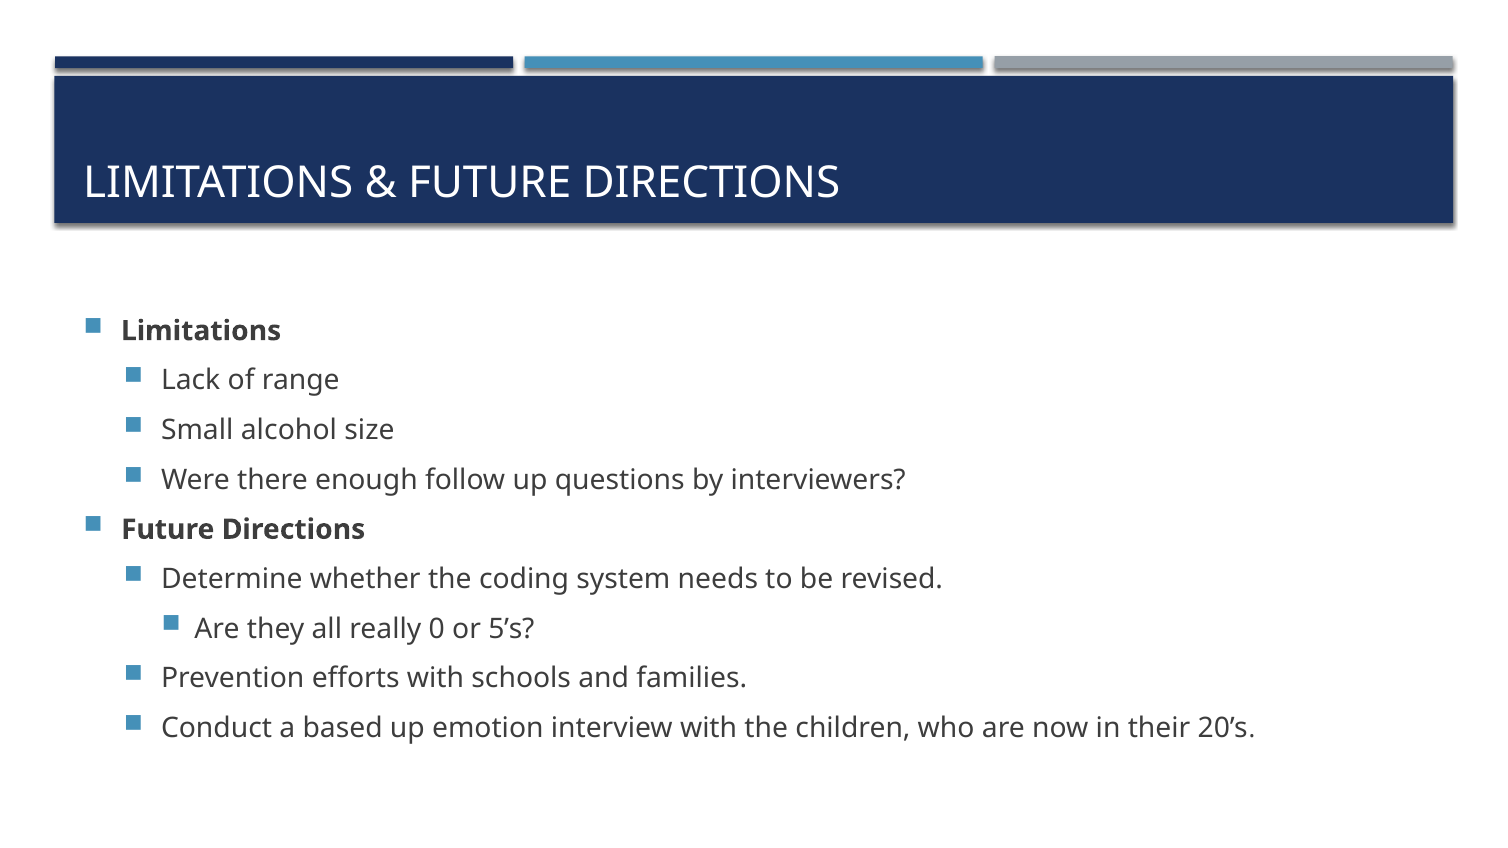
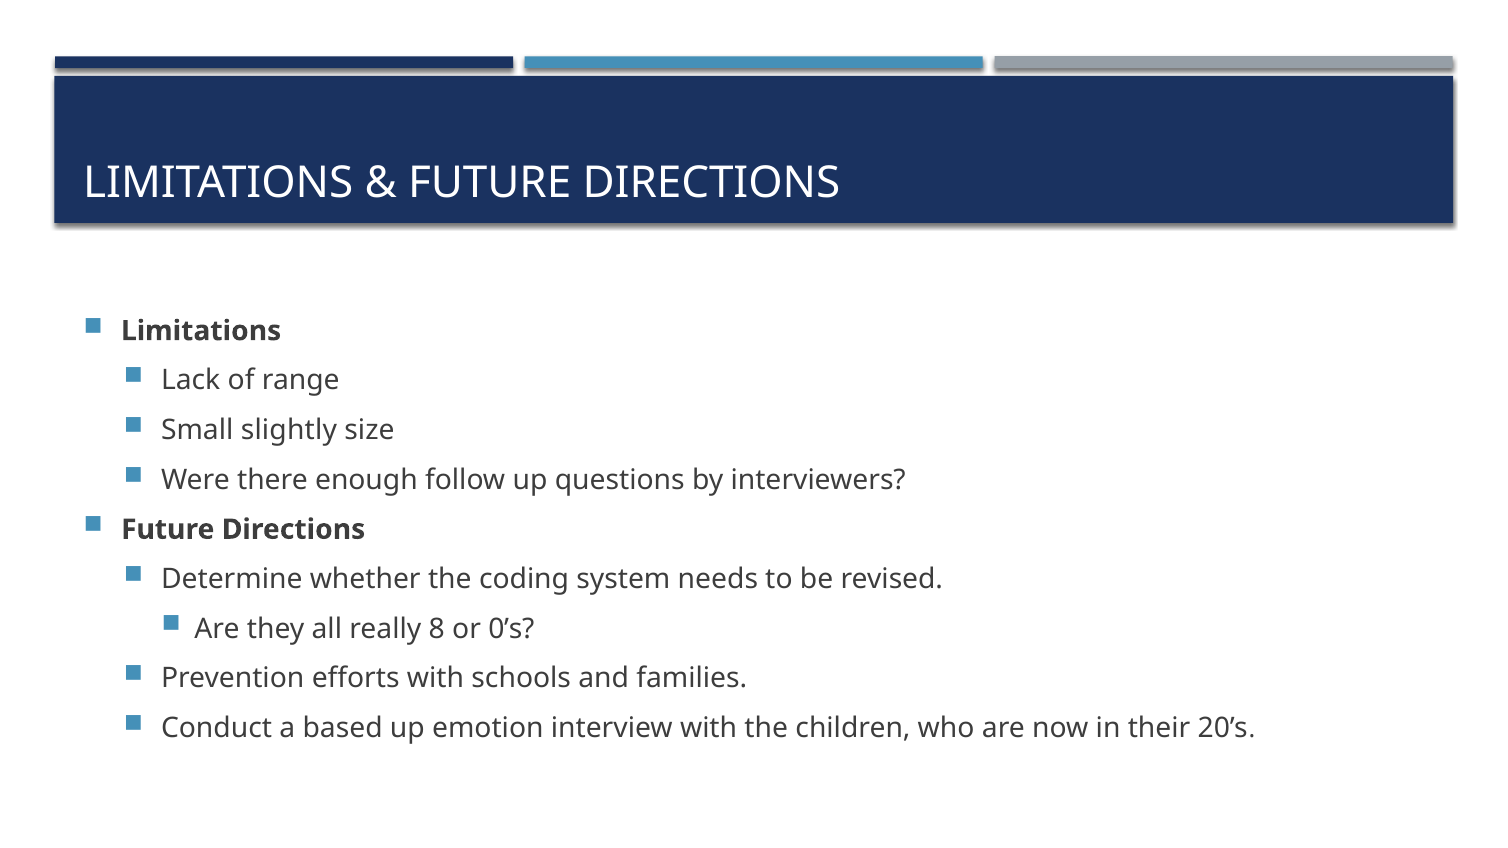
alcohol: alcohol -> slightly
0: 0 -> 8
5’s: 5’s -> 0’s
